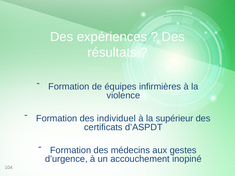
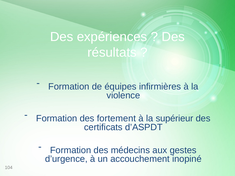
individuel: individuel -> fortement
